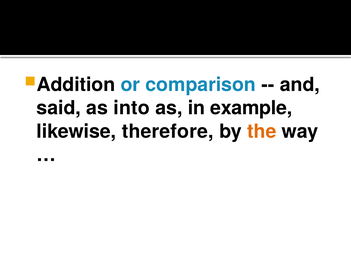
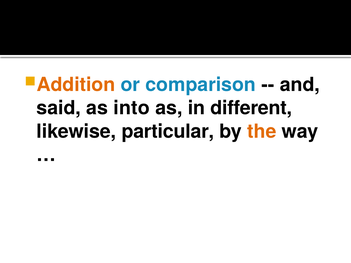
Addition colour: black -> orange
example: example -> different
therefore: therefore -> particular
